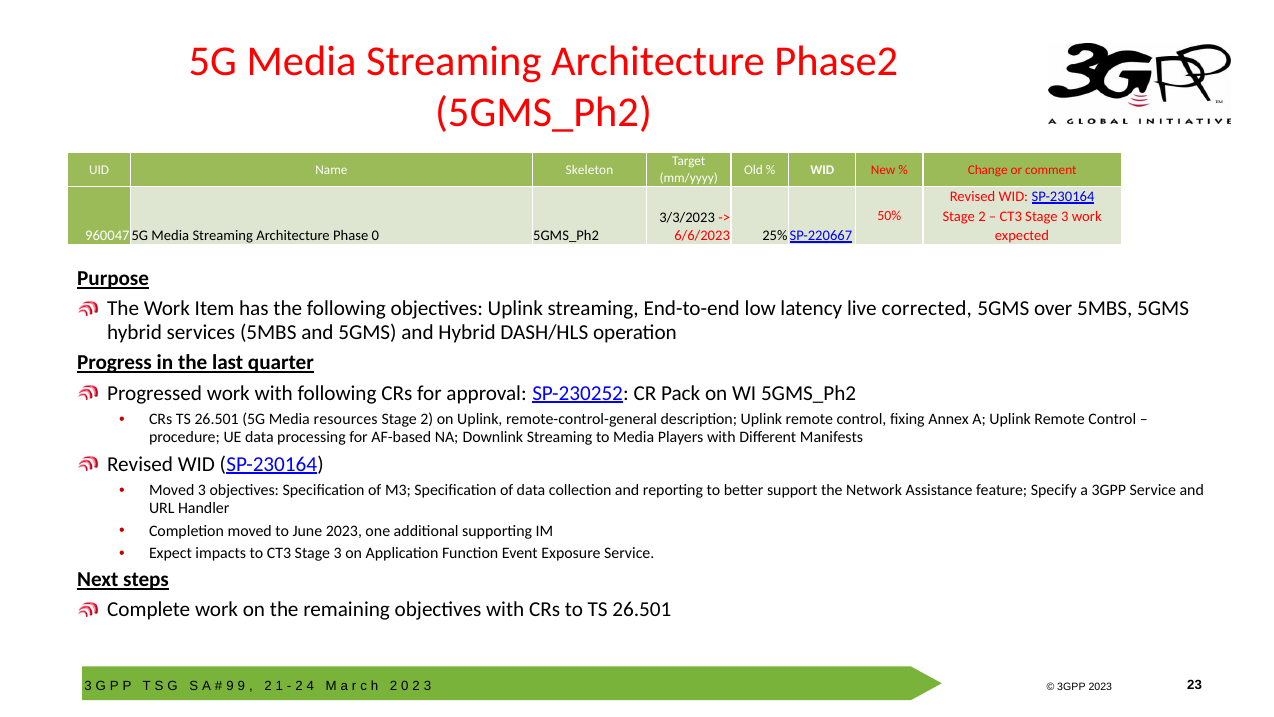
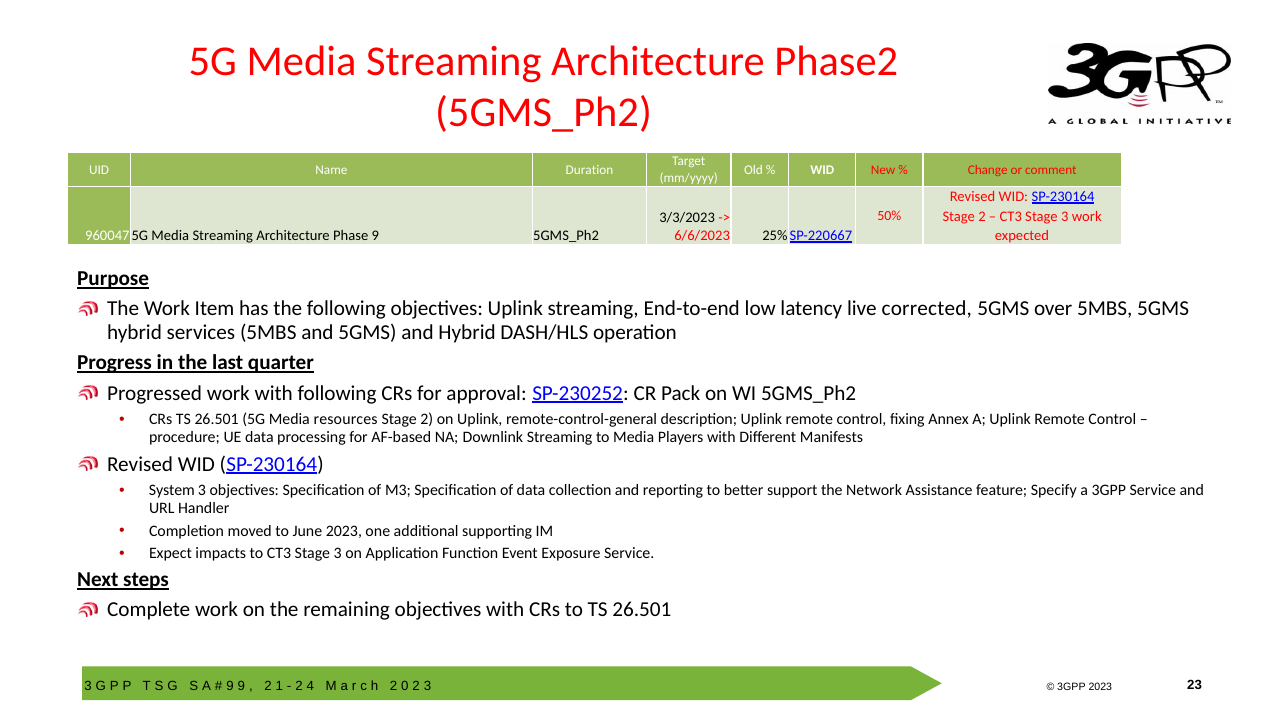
Skeleton: Skeleton -> Duration
Phase 0: 0 -> 9
Moved at (172, 490): Moved -> System
